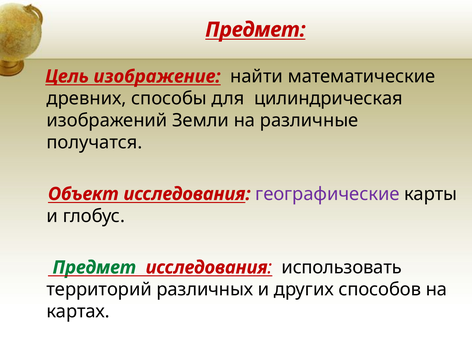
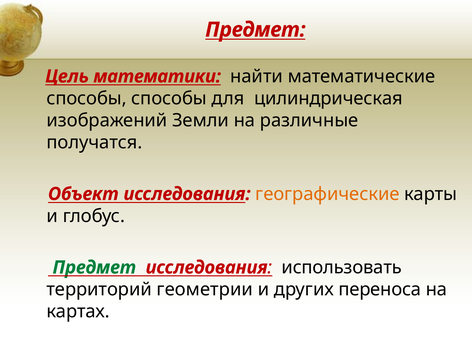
изображение: изображение -> математики
древних at (87, 98): древних -> способы
географические colour: purple -> orange
различных: различных -> геометрии
способов: способов -> переноса
